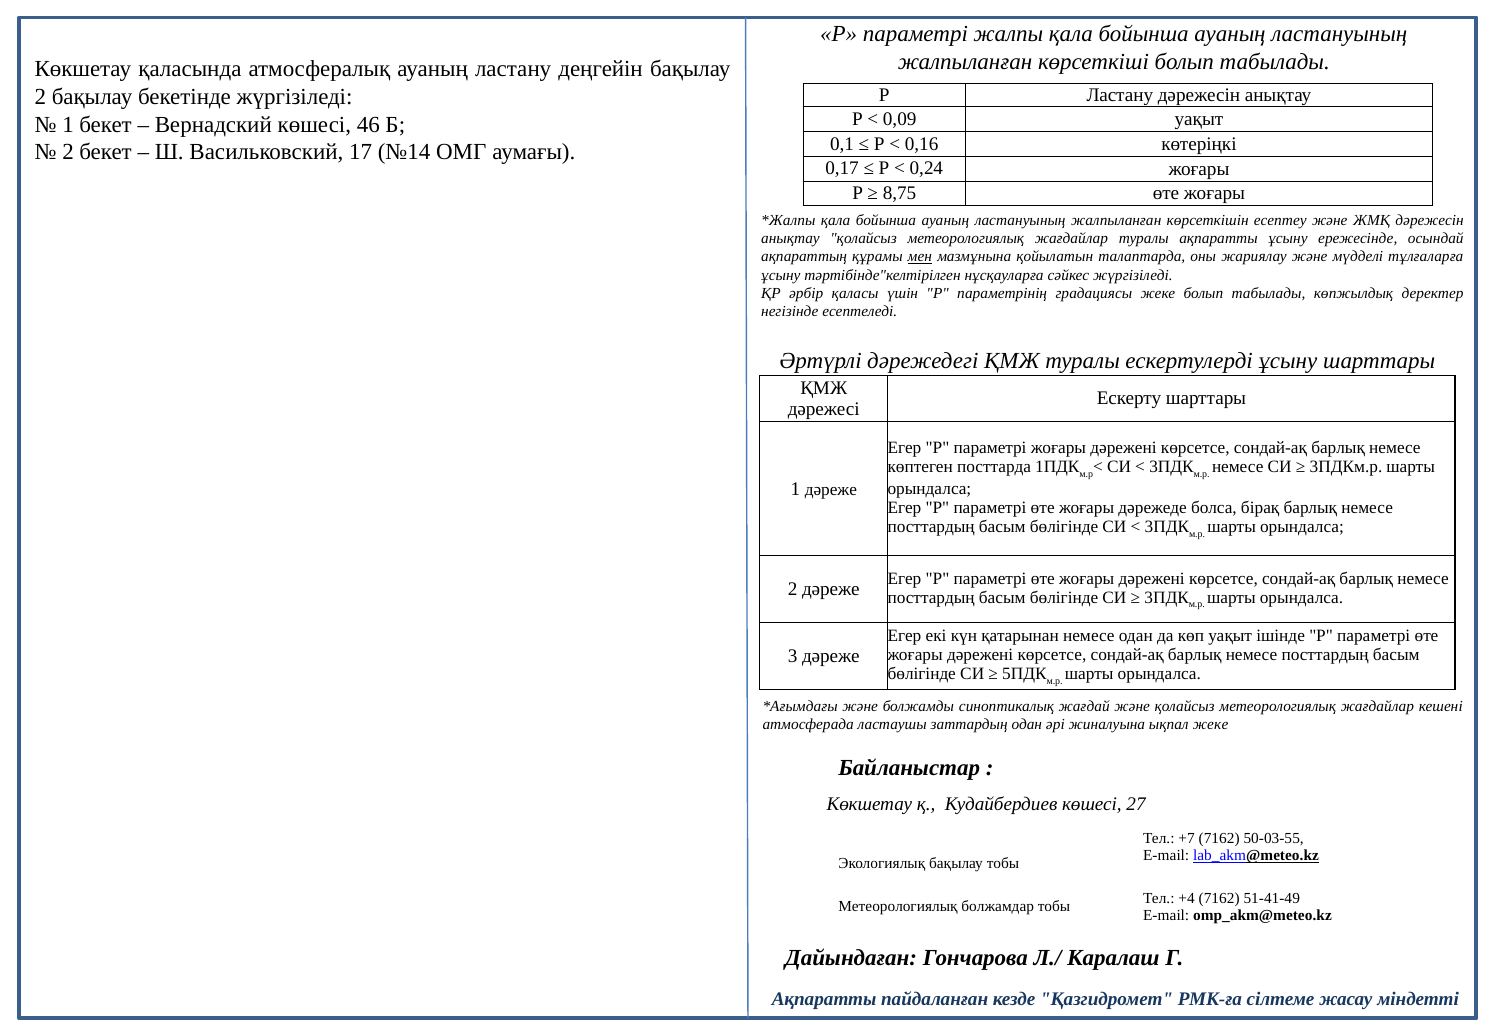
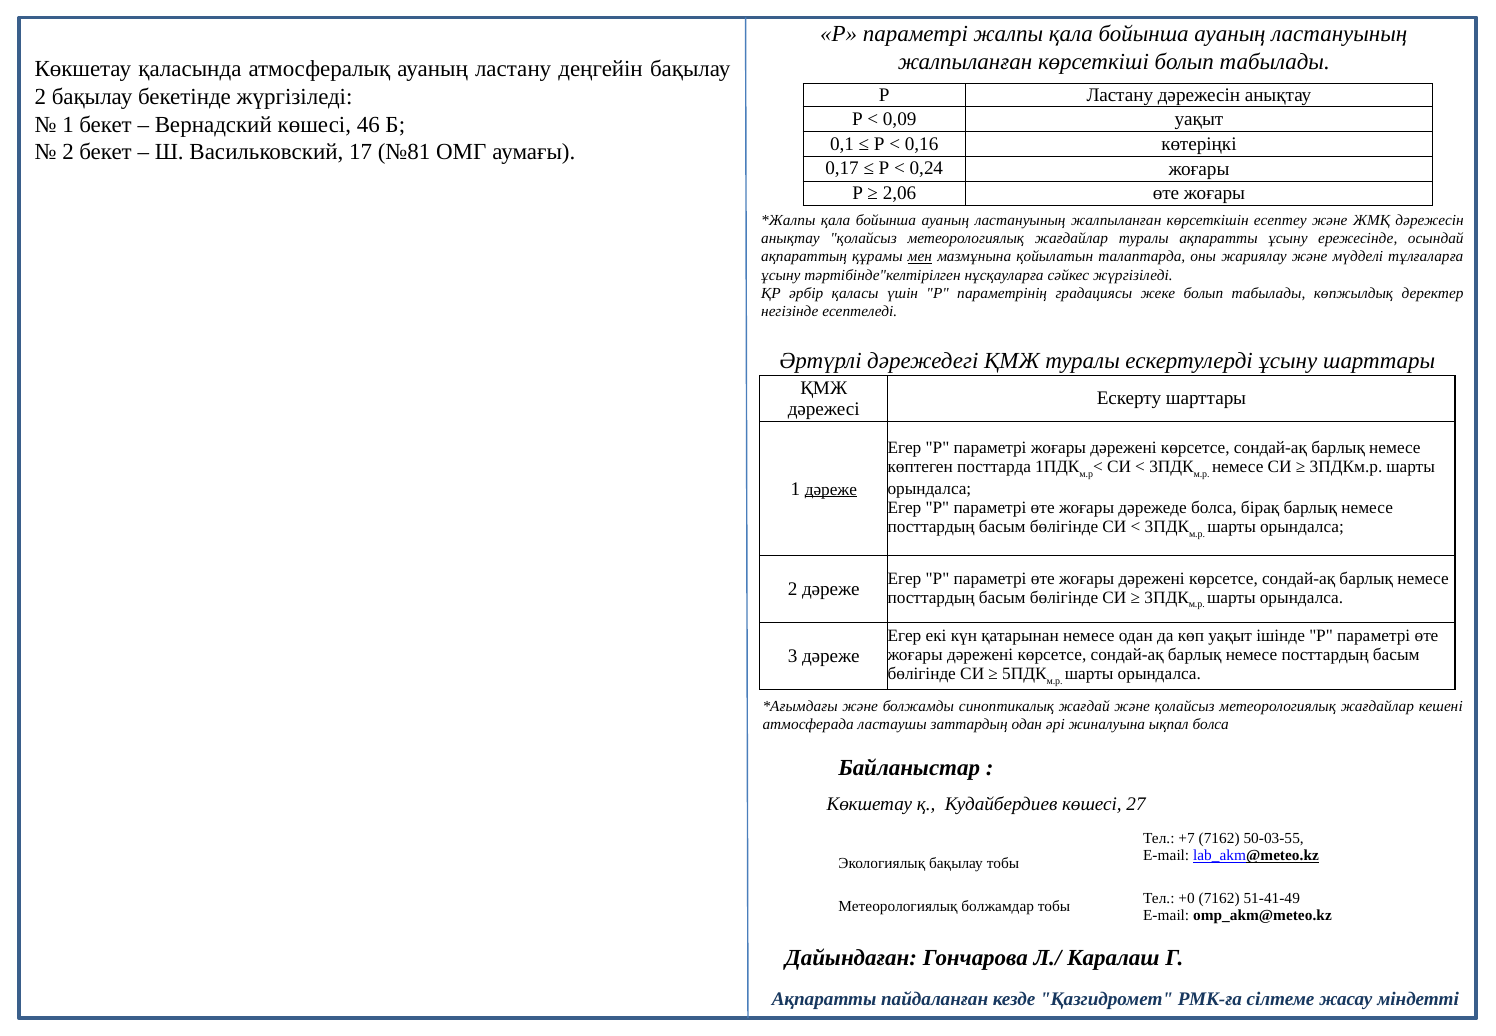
№14: №14 -> №81
8,75: 8,75 -> 2,06
дәреже at (831, 489) underline: none -> present
ықпал жеке: жеке -> болса
+4: +4 -> +0
